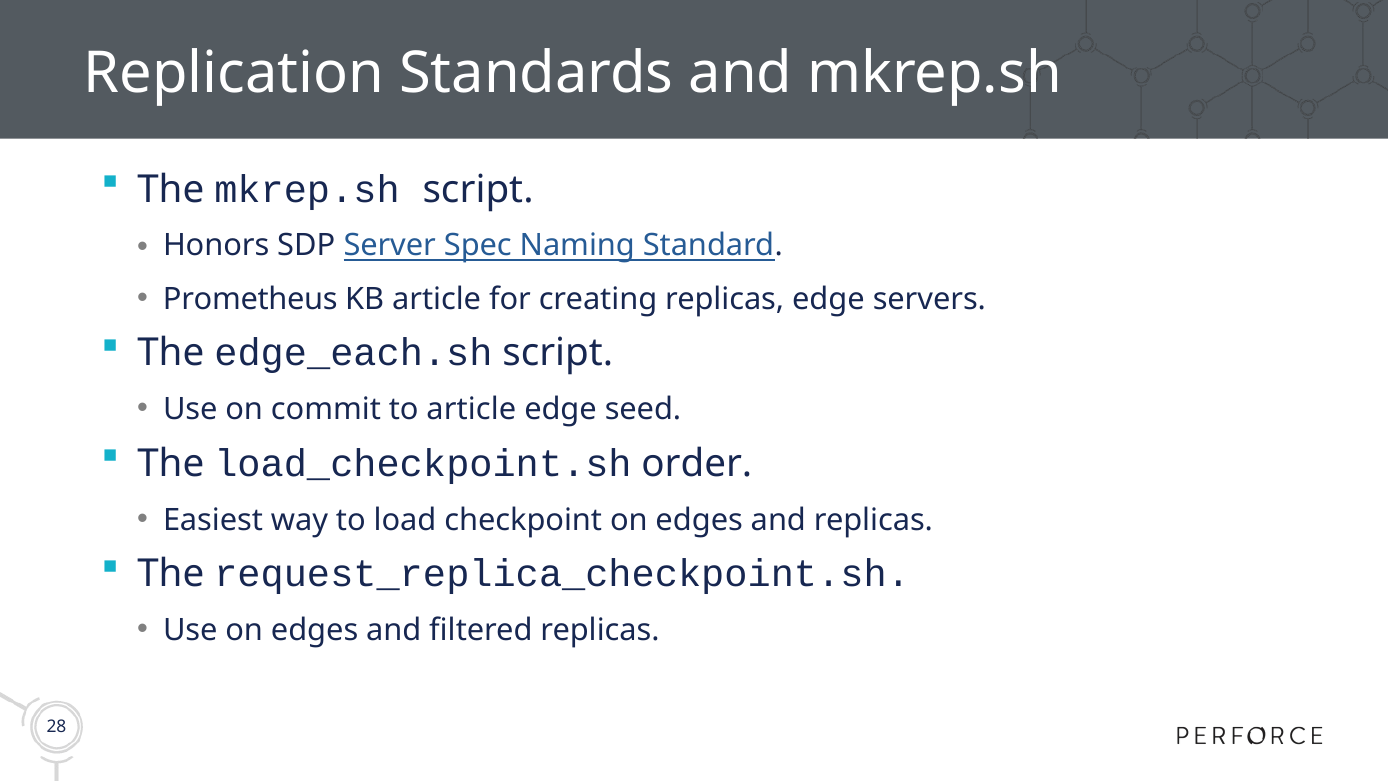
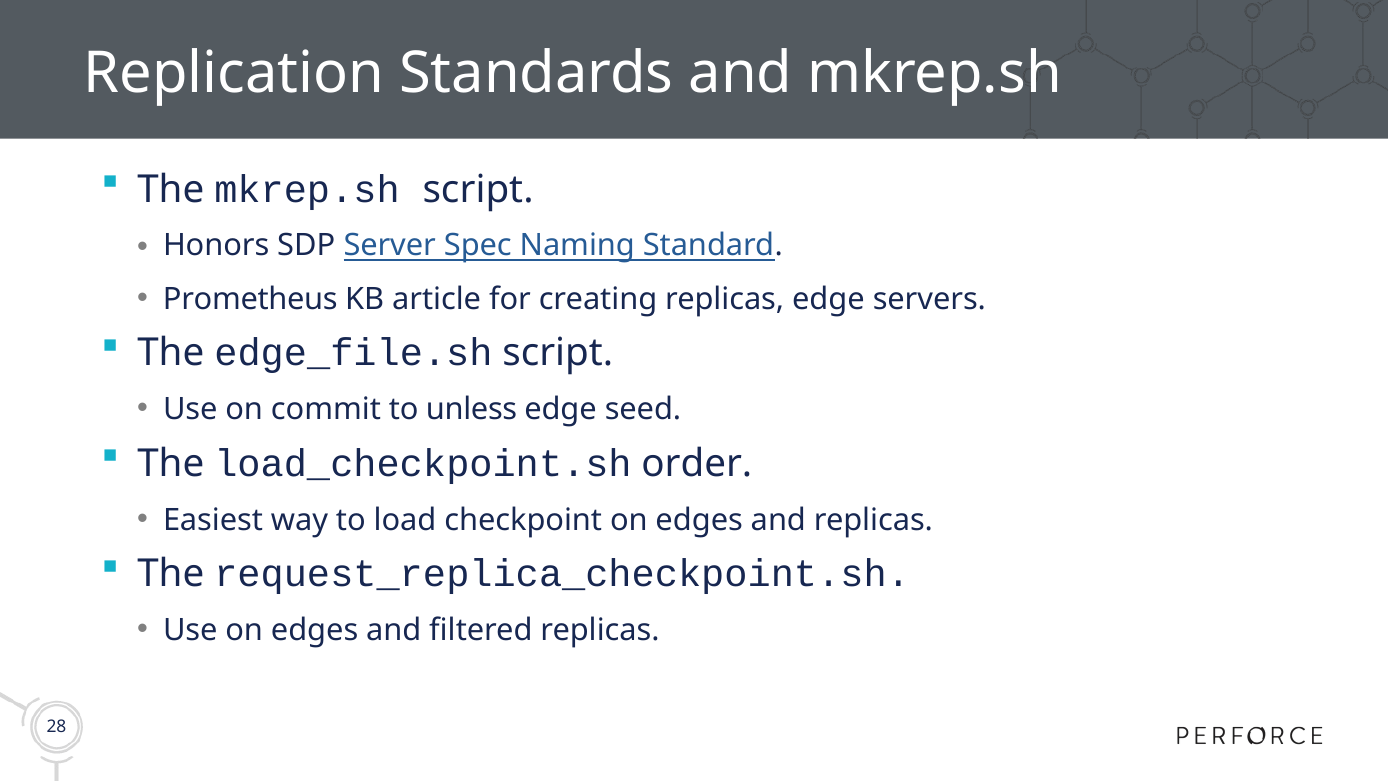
edge_each.sh: edge_each.sh -> edge_file.sh
to article: article -> unless
